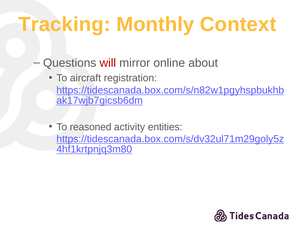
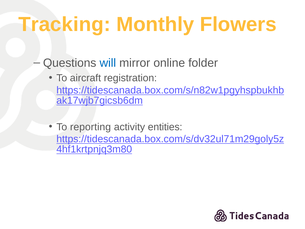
Context: Context -> Flowers
will colour: red -> blue
about: about -> folder
reasoned: reasoned -> reporting
